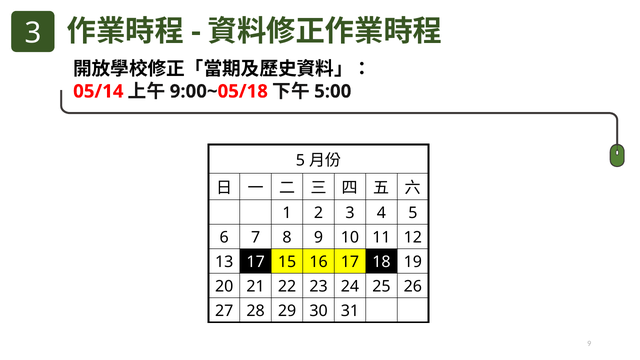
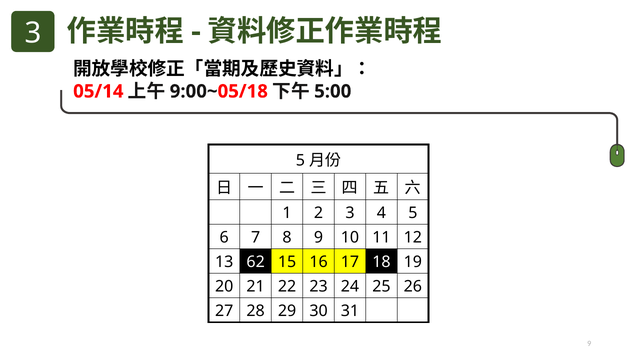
13 17: 17 -> 62
